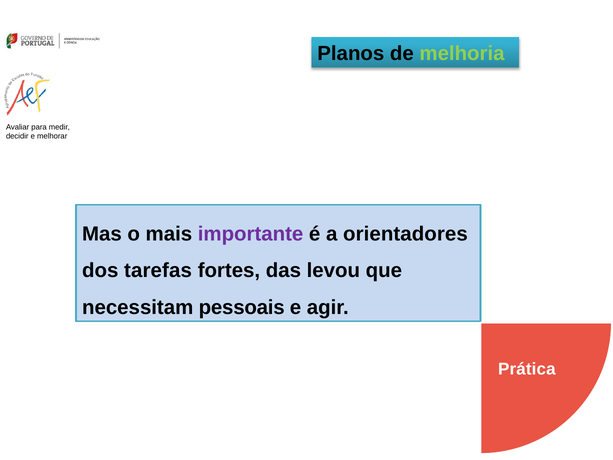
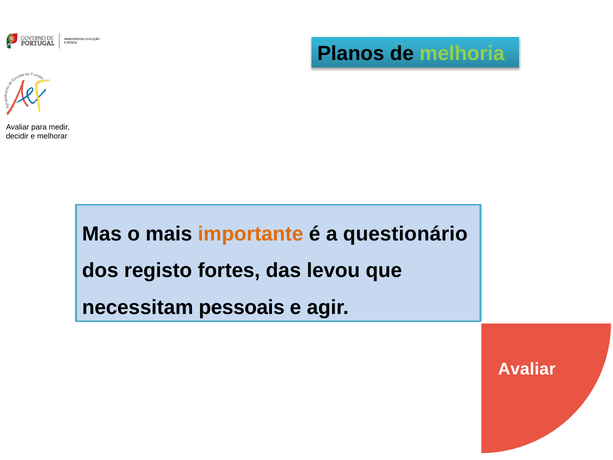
importante colour: purple -> orange
orientadores: orientadores -> questionário
tarefas: tarefas -> registo
Prática at (527, 369): Prática -> Avaliar
